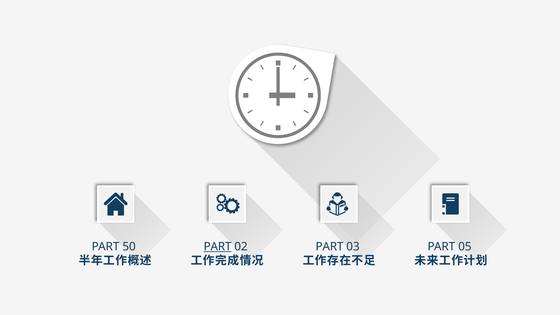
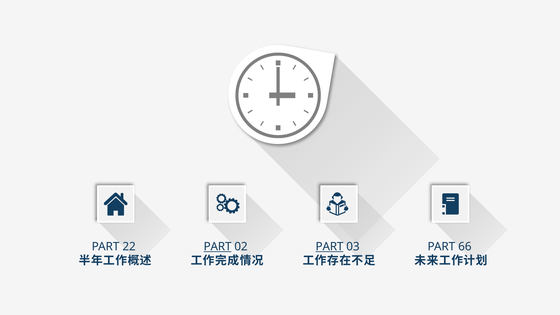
50: 50 -> 22
PART at (330, 247) underline: none -> present
05: 05 -> 66
